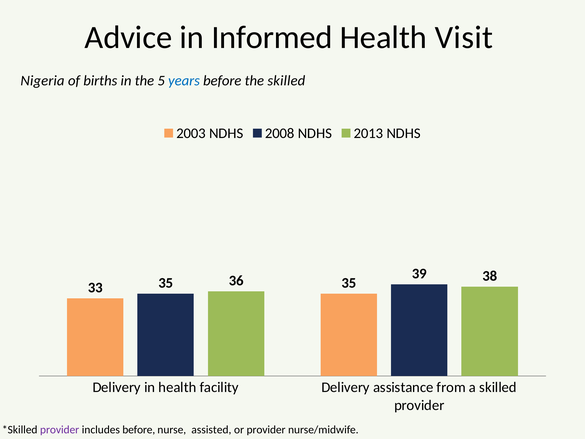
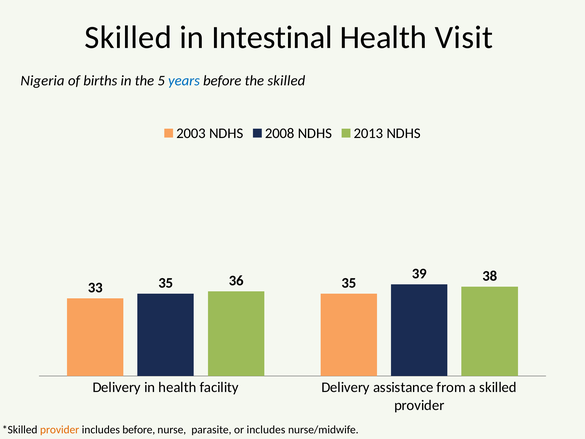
Advice at (128, 37): Advice -> Skilled
Informed: Informed -> Intestinal
provider at (60, 430) colour: purple -> orange
assisted: assisted -> parasite
or provider: provider -> includes
